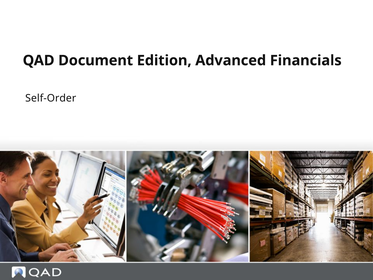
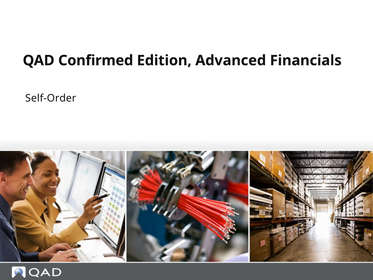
Document: Document -> Confirmed
